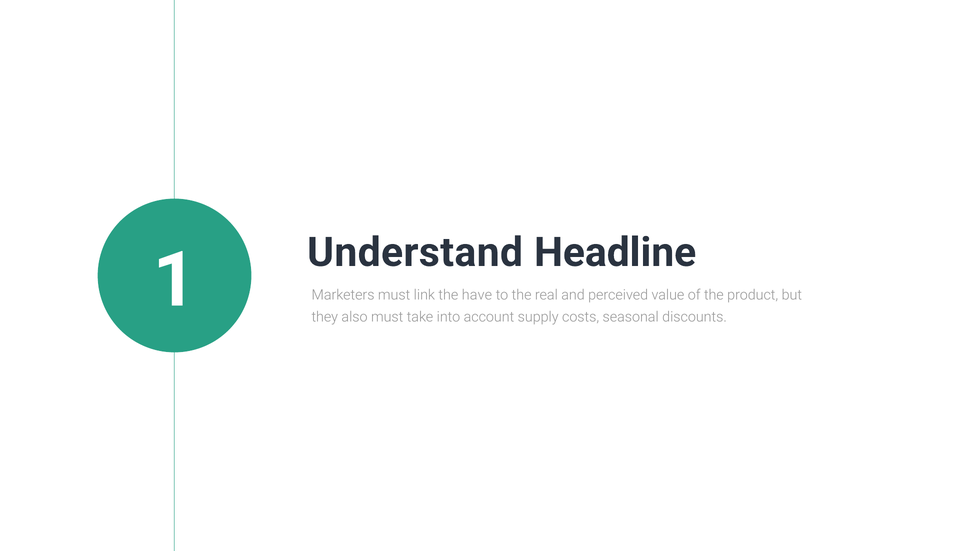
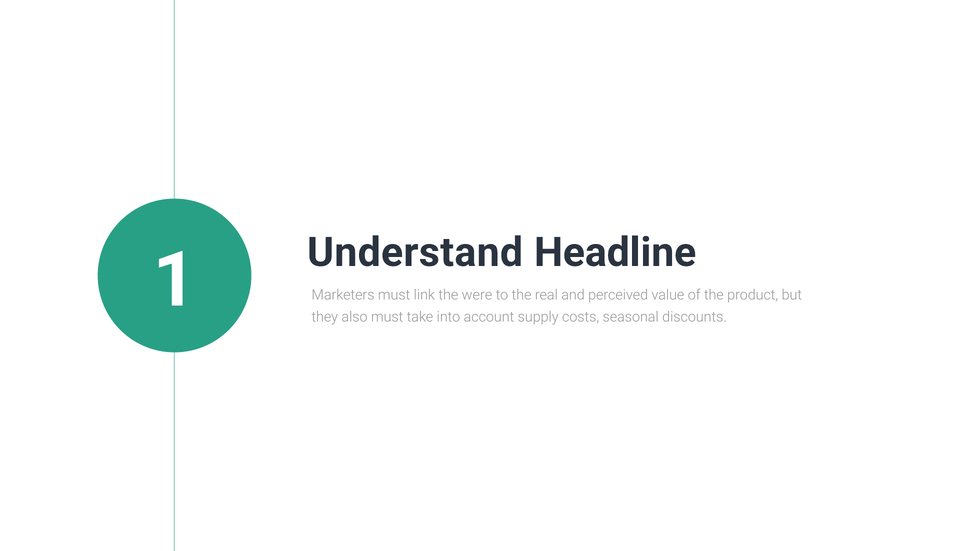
have: have -> were
